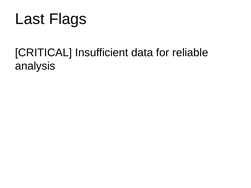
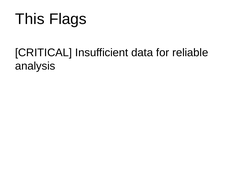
Last: Last -> This
